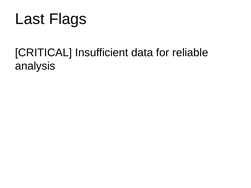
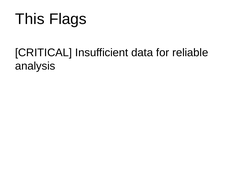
Last: Last -> This
